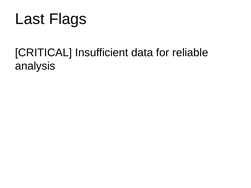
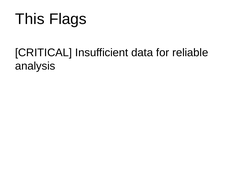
Last: Last -> This
